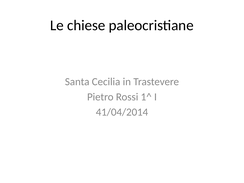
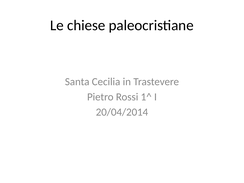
41/04/2014: 41/04/2014 -> 20/04/2014
